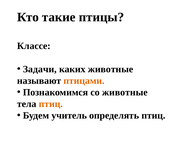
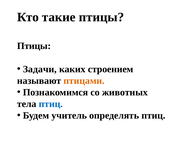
Классе at (34, 46): Классе -> Птицы
каких животные: животные -> строением
со животные: животные -> животных
птиц at (51, 104) colour: orange -> blue
